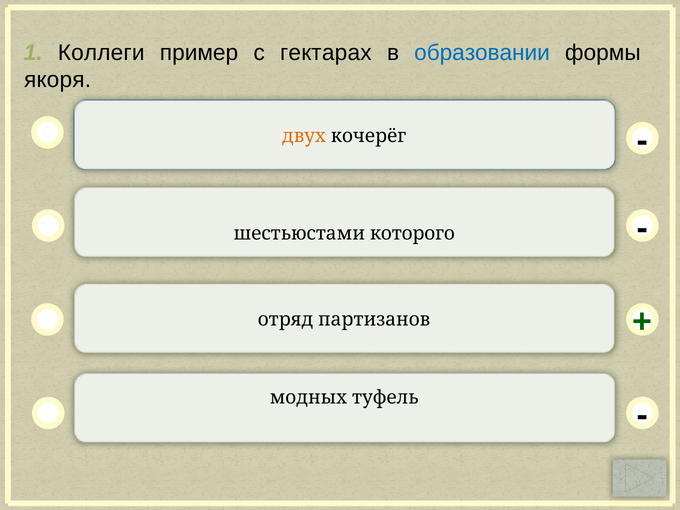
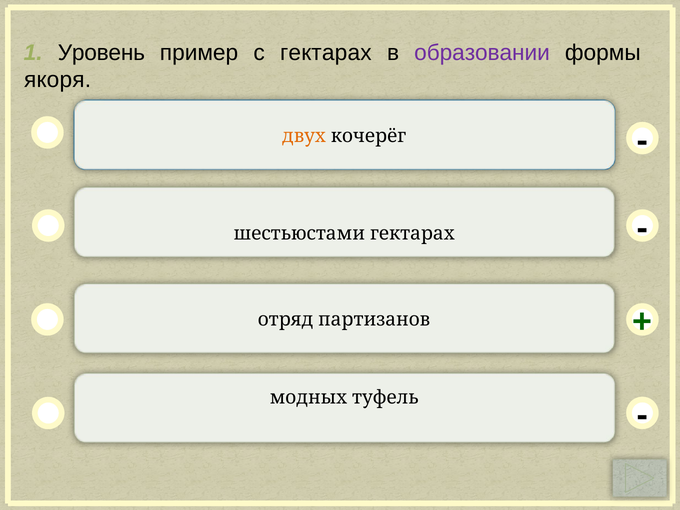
Коллеги: Коллеги -> Уровень
образовании colour: blue -> purple
шестьюстами которого: которого -> гектарах
